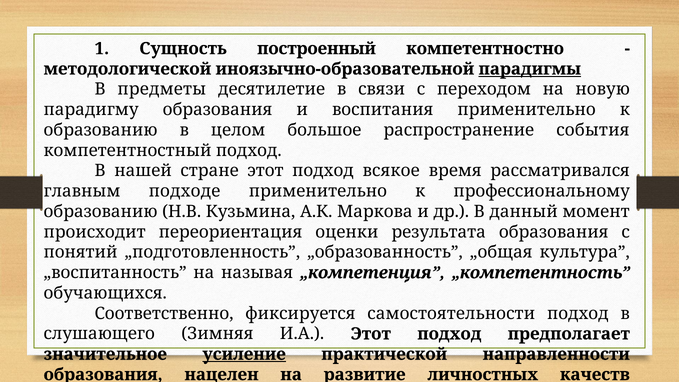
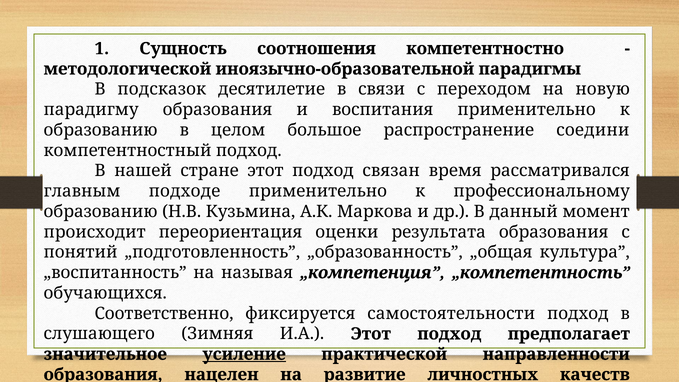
построенный: построенный -> соотношения
парадигмы underline: present -> none
предметы: предметы -> подсказок
события: события -> соедини
всякое: всякое -> связан
